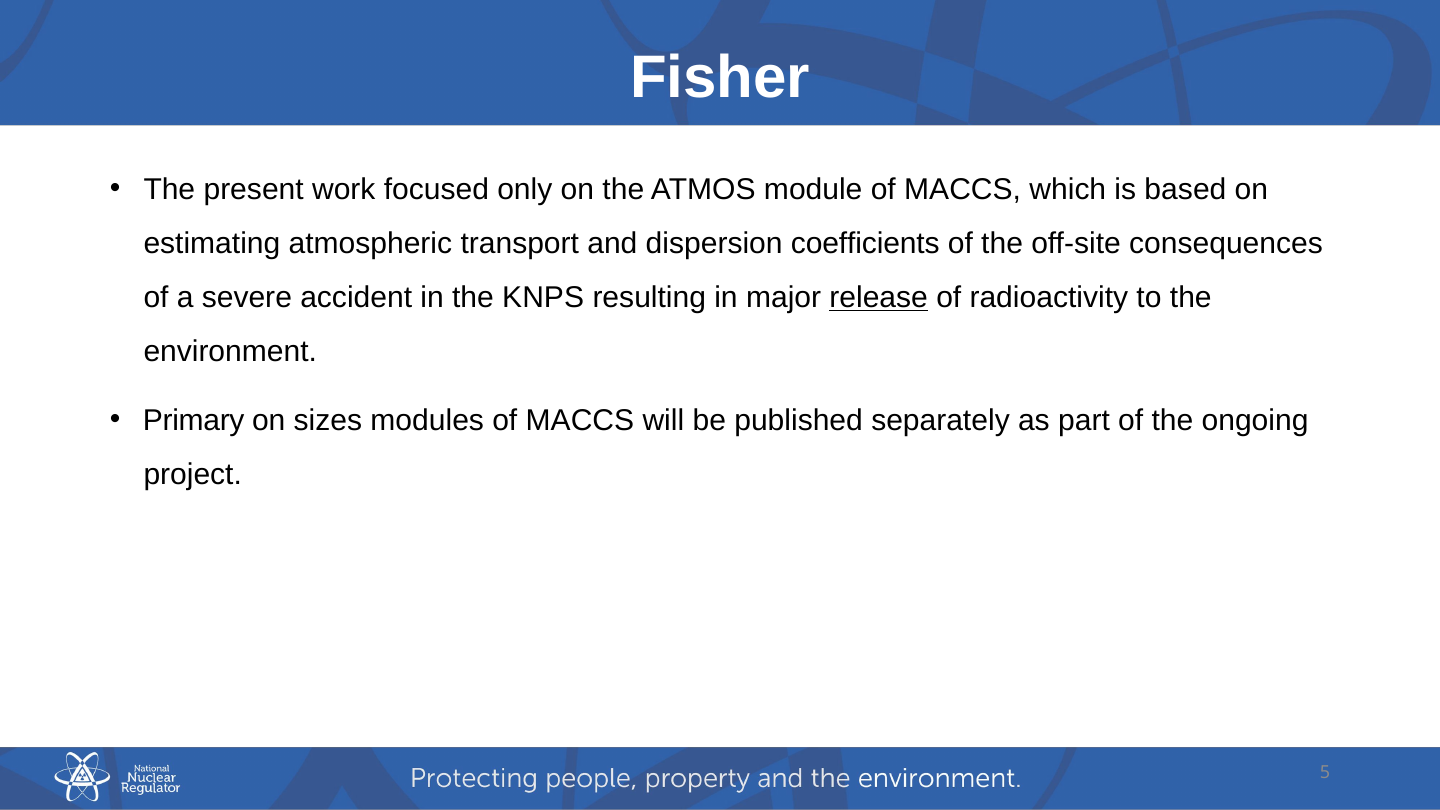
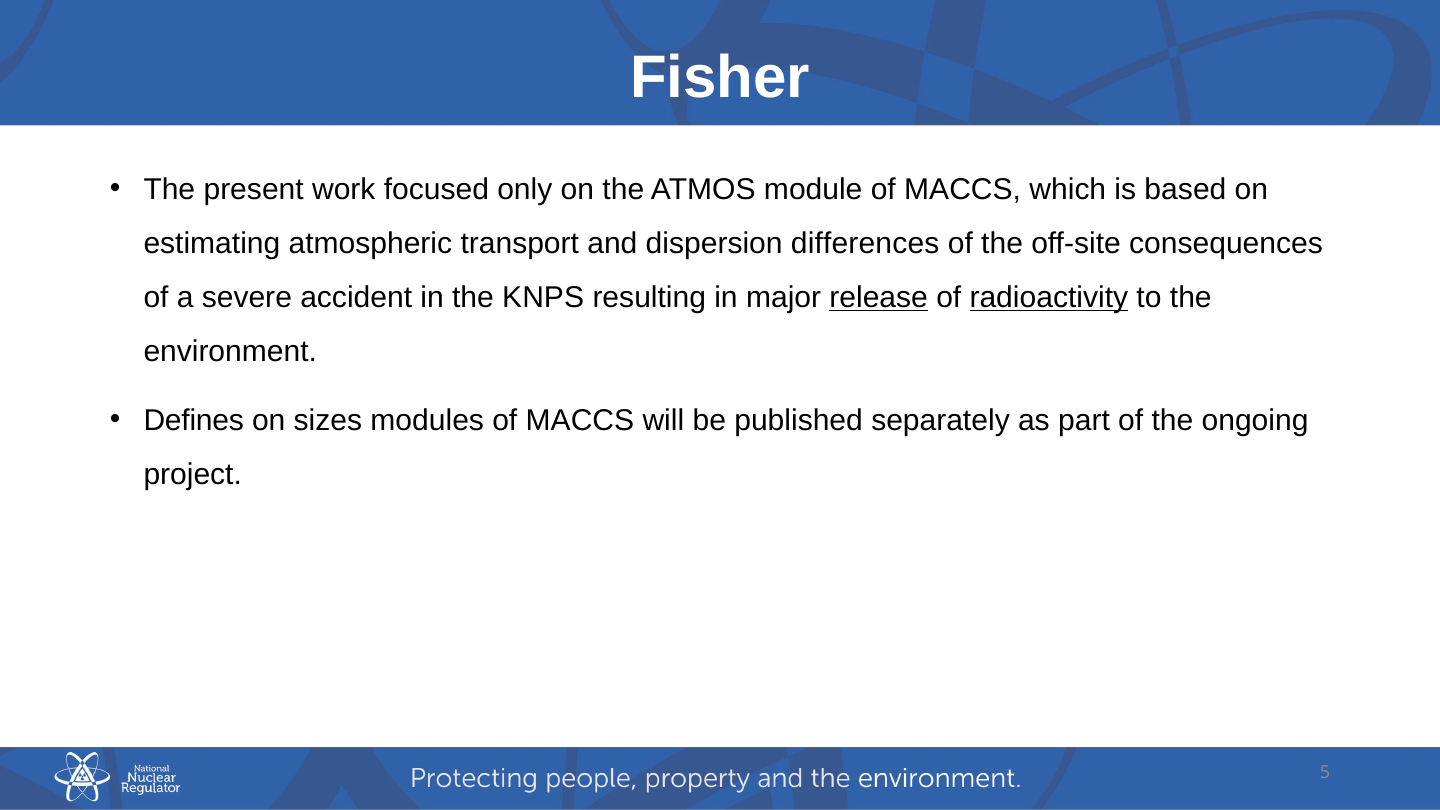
coefficients: coefficients -> differences
radioactivity underline: none -> present
Primary: Primary -> Defines
